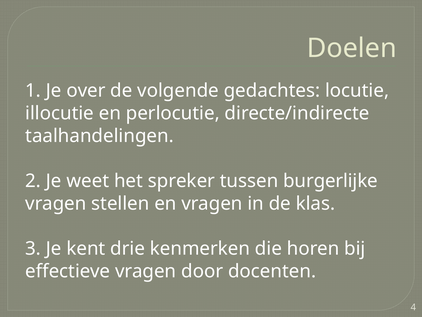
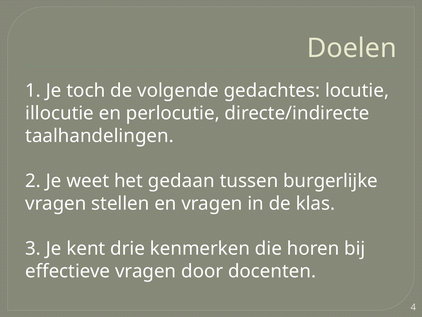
over: over -> toch
spreker: spreker -> gedaan
